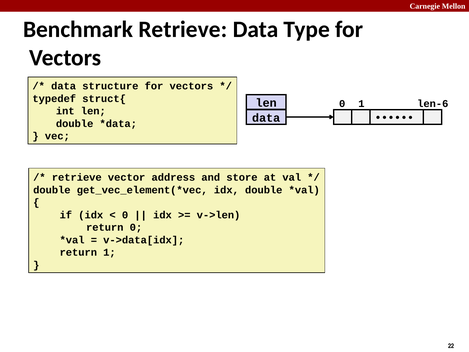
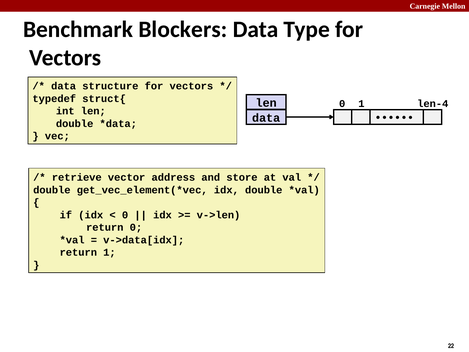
Benchmark Retrieve: Retrieve -> Blockers
len-6: len-6 -> len-4
